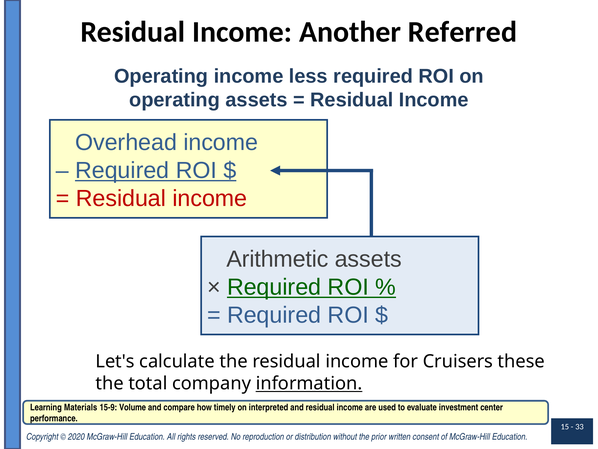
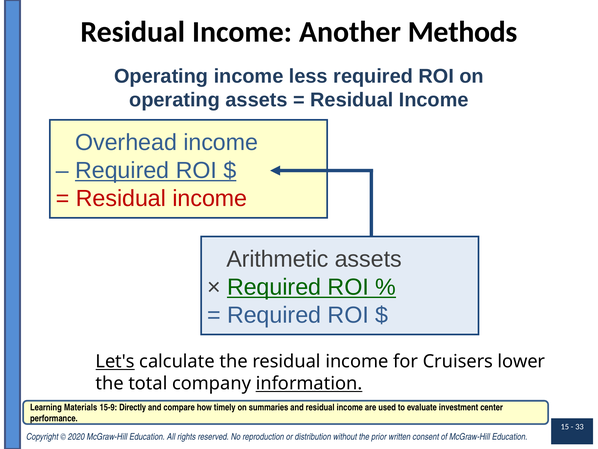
Referred: Referred -> Methods
Let's underline: none -> present
these: these -> lower
Volume: Volume -> Directly
interpreted: interpreted -> summaries
